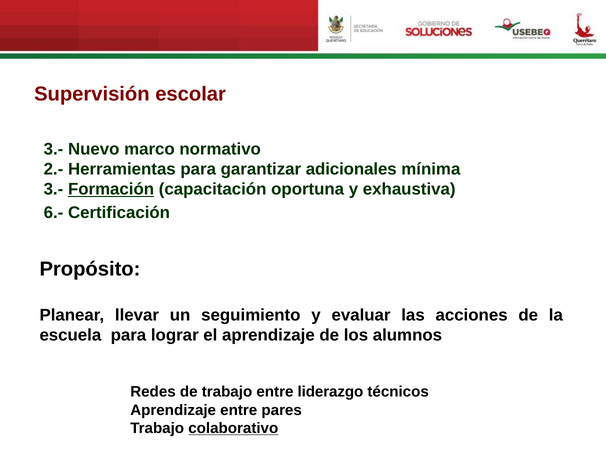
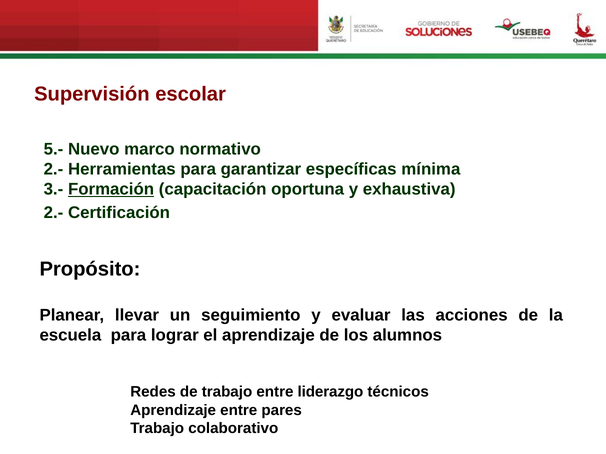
3.- at (54, 149): 3.- -> 5.-
adicionales: adicionales -> específicas
6.- at (54, 213): 6.- -> 2.-
colaborativo underline: present -> none
